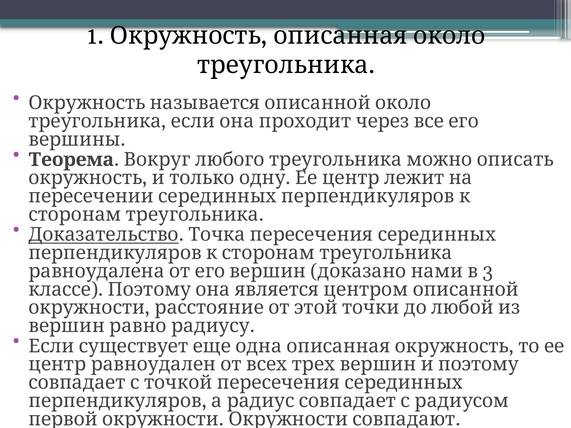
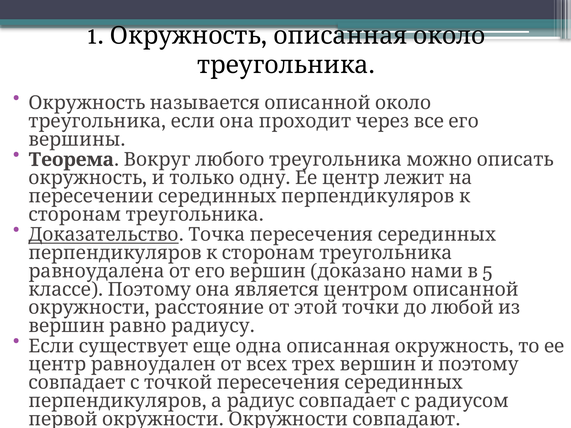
3: 3 -> 5
